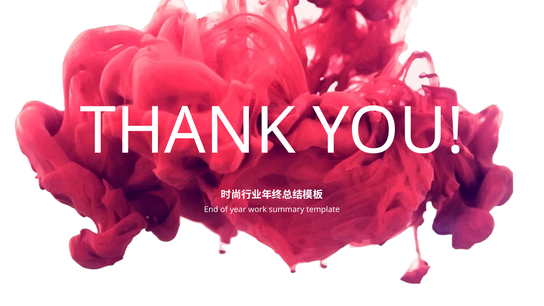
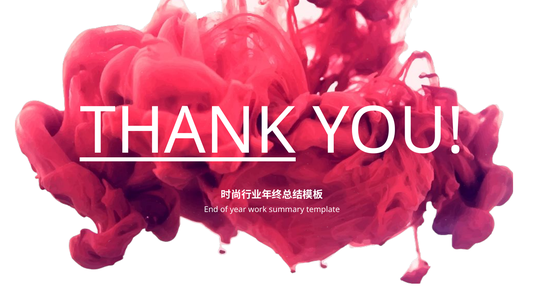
THANK underline: none -> present
